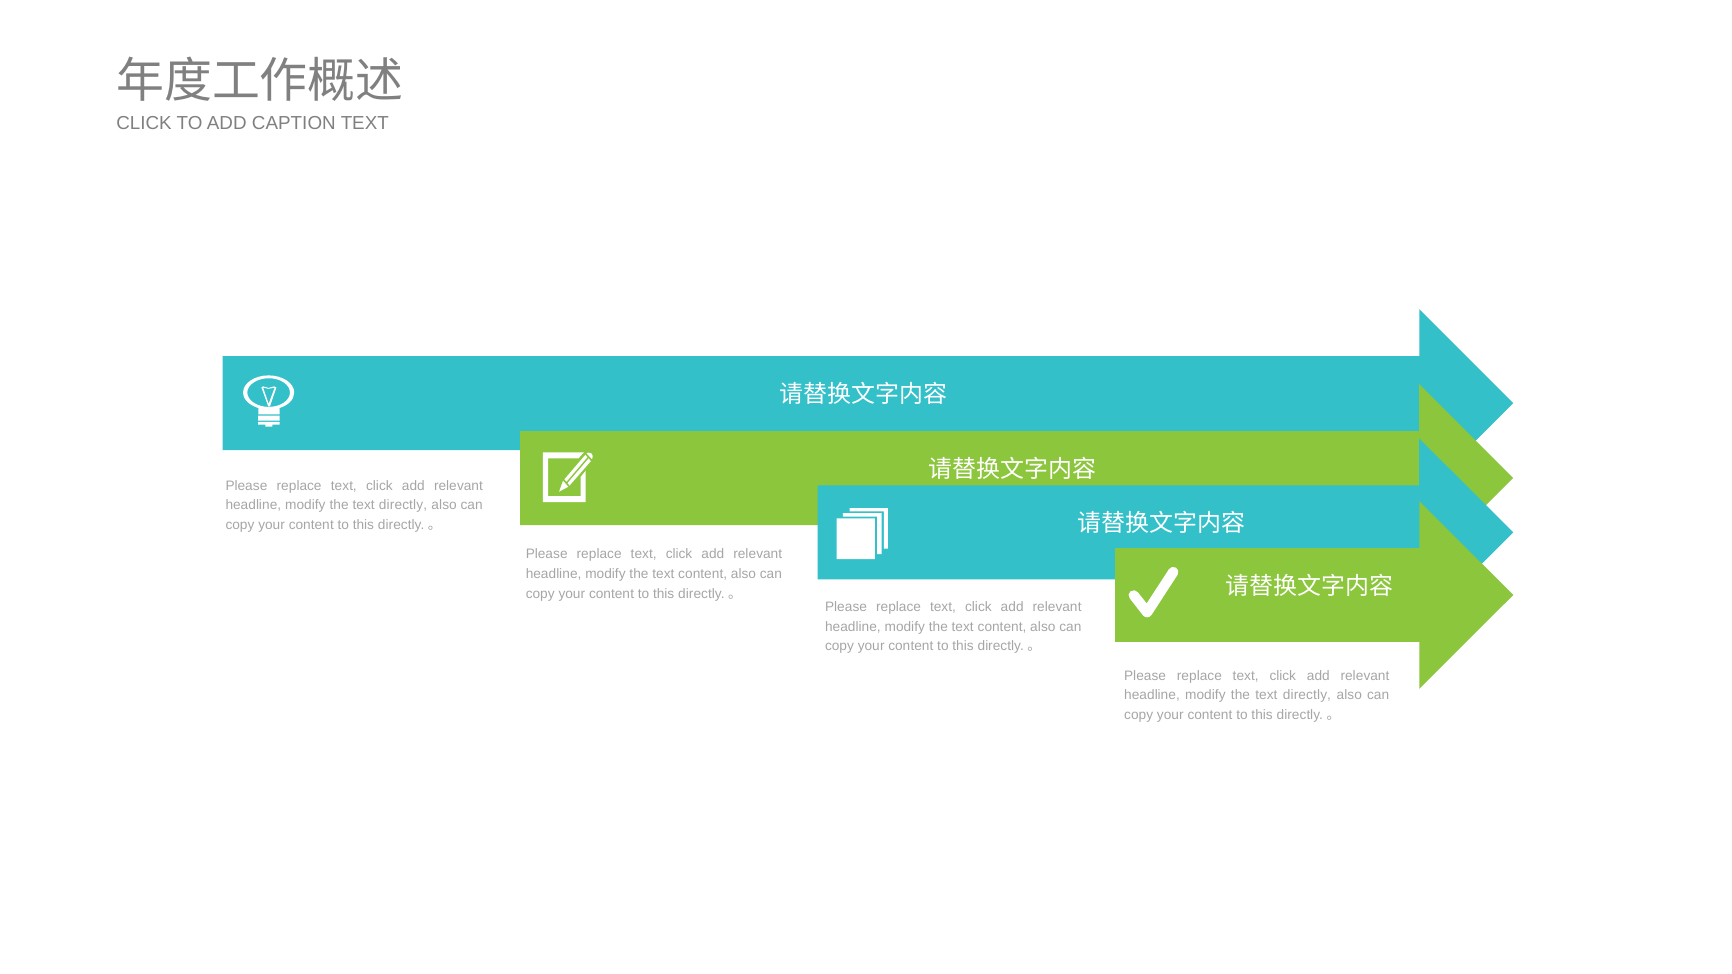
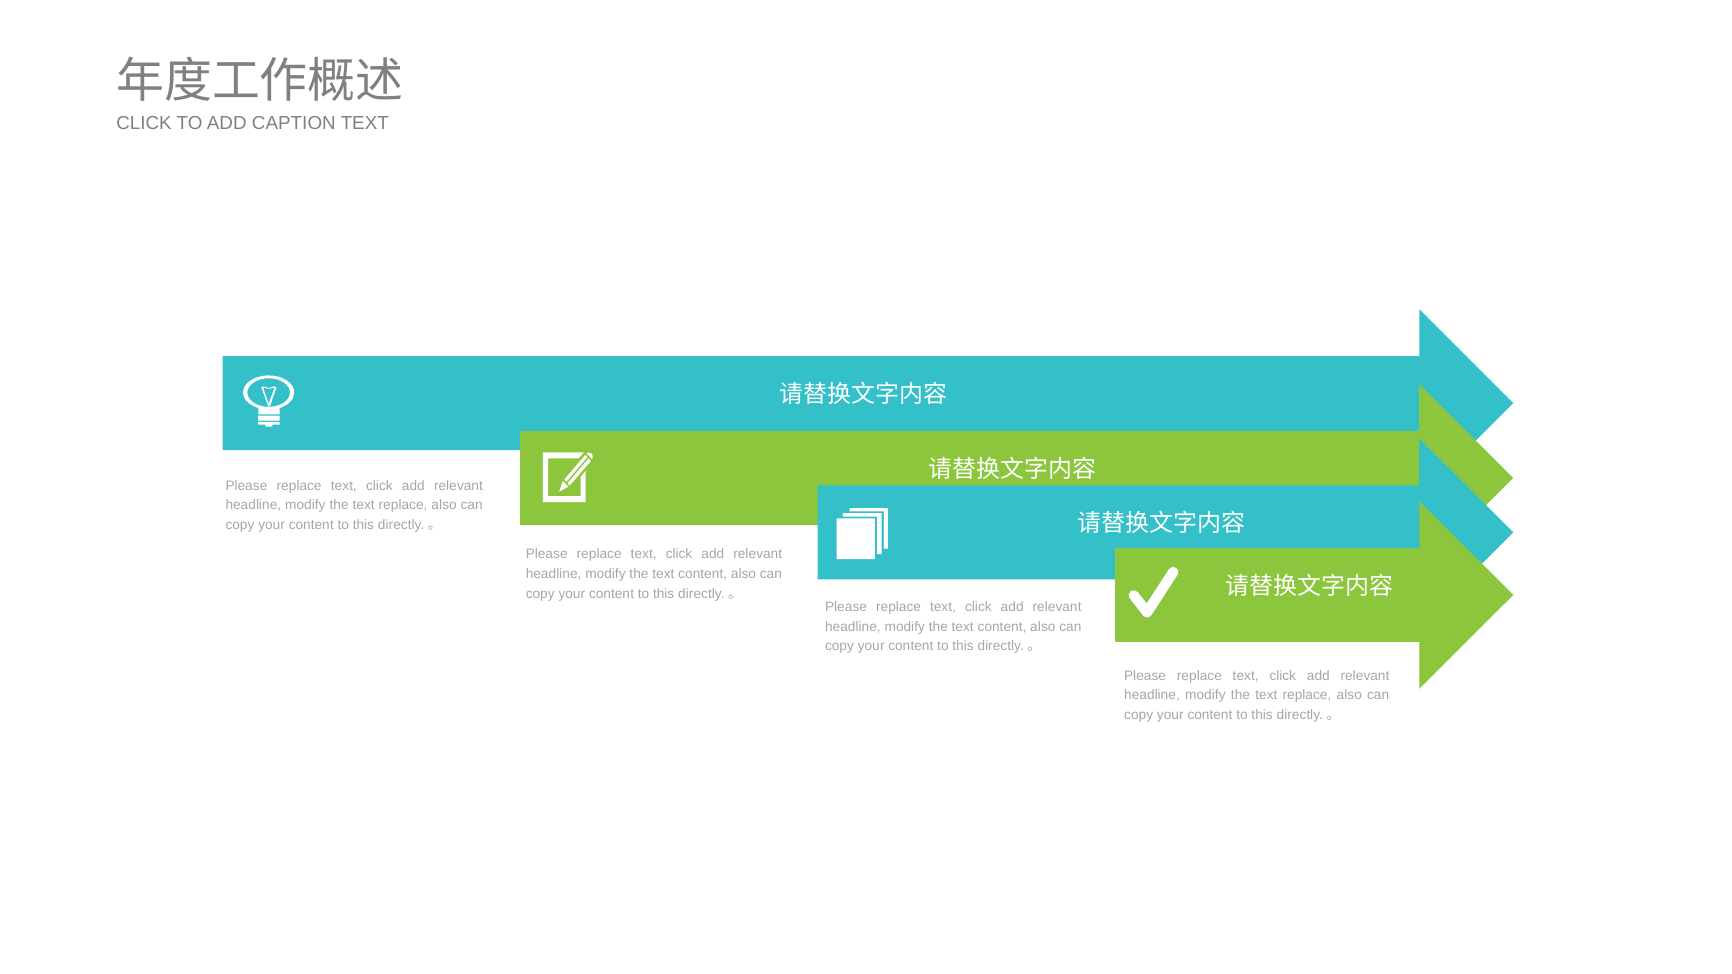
directly at (403, 505): directly -> replace
directly at (1307, 696): directly -> replace
